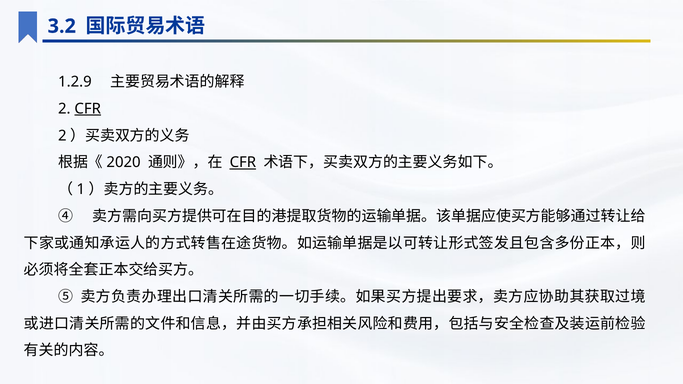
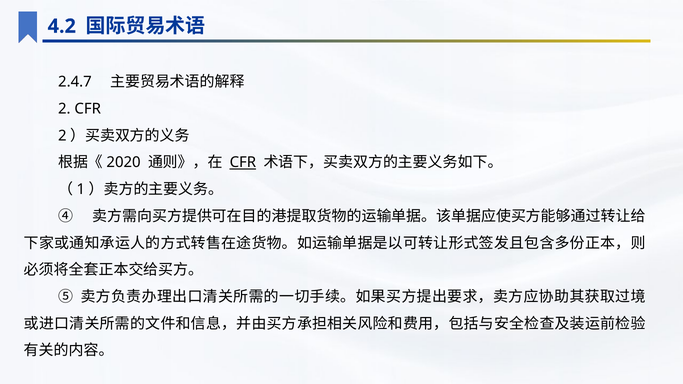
3.2: 3.2 -> 4.2
1.2.9: 1.2.9 -> 2.4.7
CFR at (88, 109) underline: present -> none
